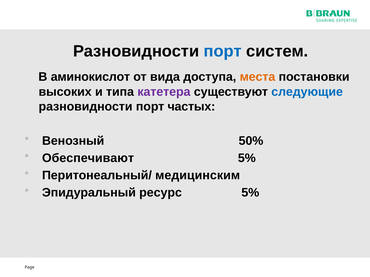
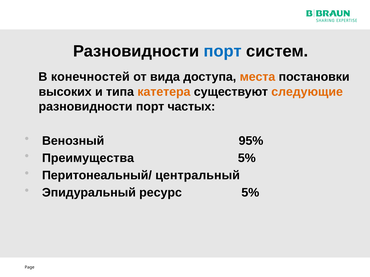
аминокислот: аминокислот -> конечностей
катетера colour: purple -> orange
следующие colour: blue -> orange
50%: 50% -> 95%
Обеспечивают: Обеспечивают -> Преимущества
медицинским: медицинским -> центральный
